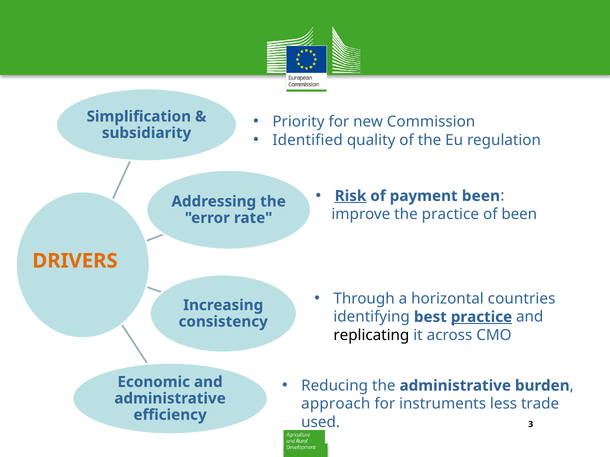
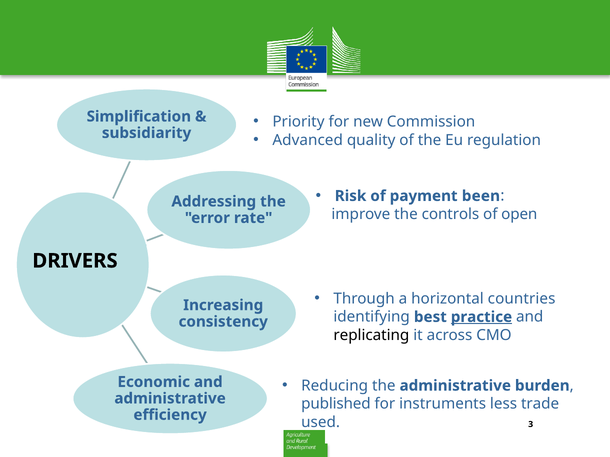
Identified: Identified -> Advanced
Risk underline: present -> none
the practice: practice -> controls
of been: been -> open
DRIVERS colour: orange -> black
approach: approach -> published
